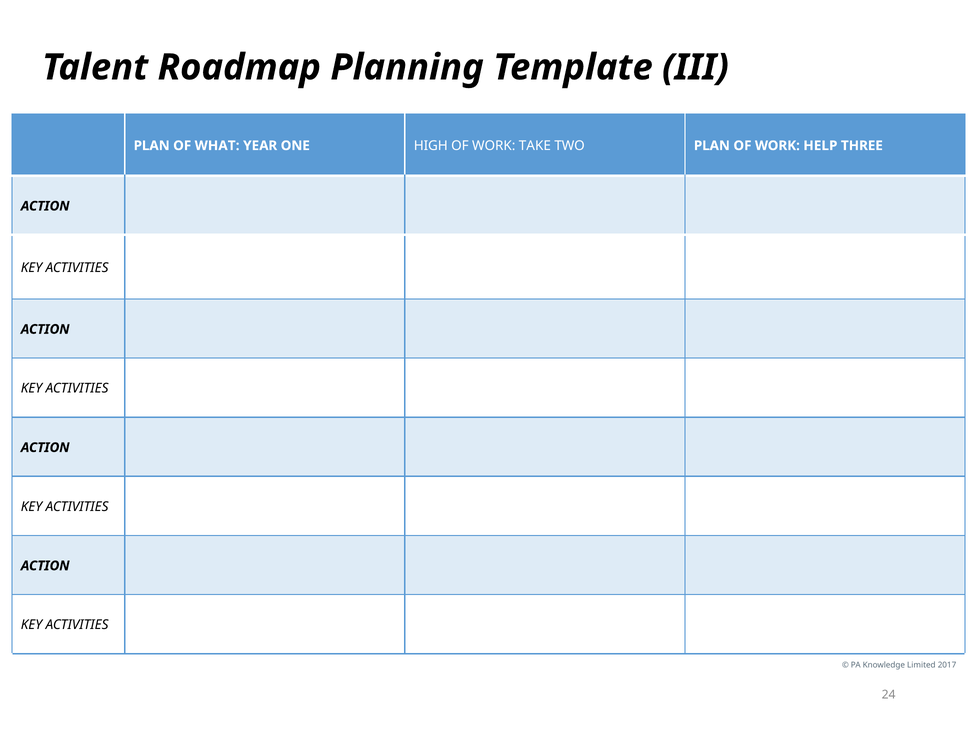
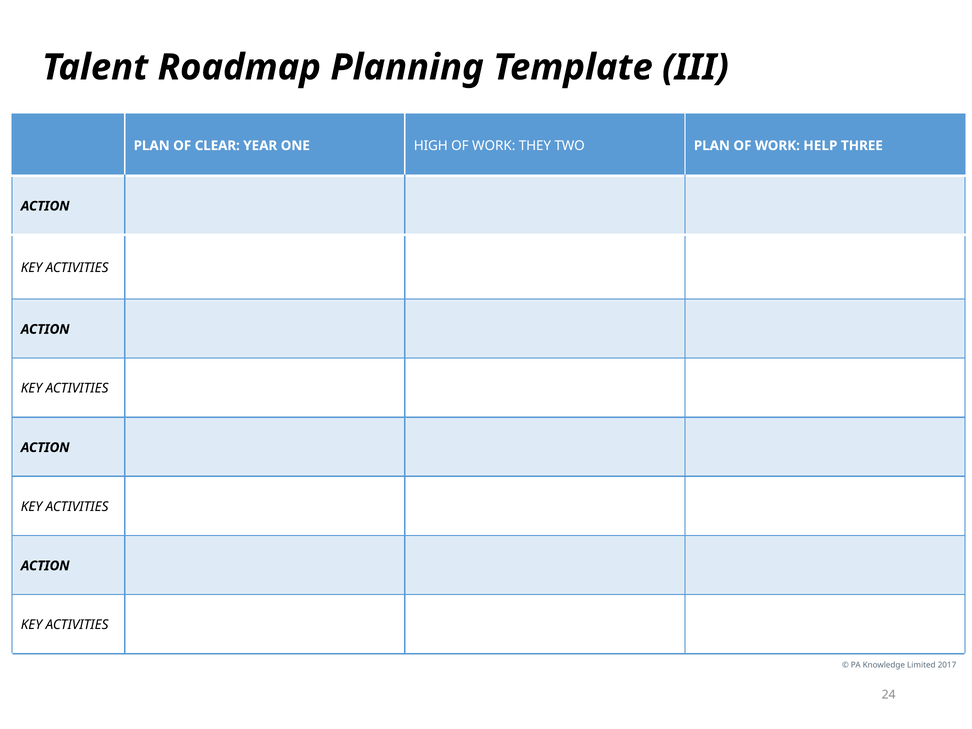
WHAT: WHAT -> CLEAR
TAKE: TAKE -> THEY
